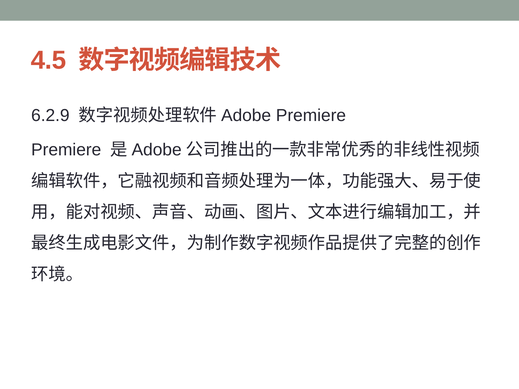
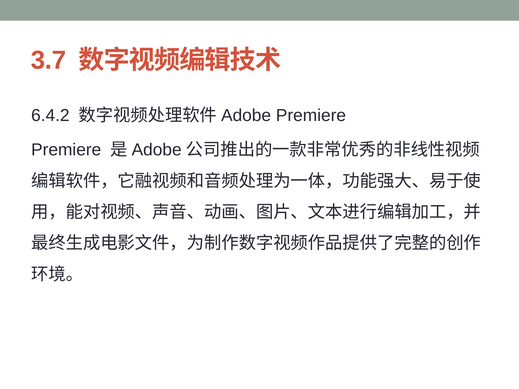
4.5: 4.5 -> 3.7
6.2.9: 6.2.9 -> 6.4.2
